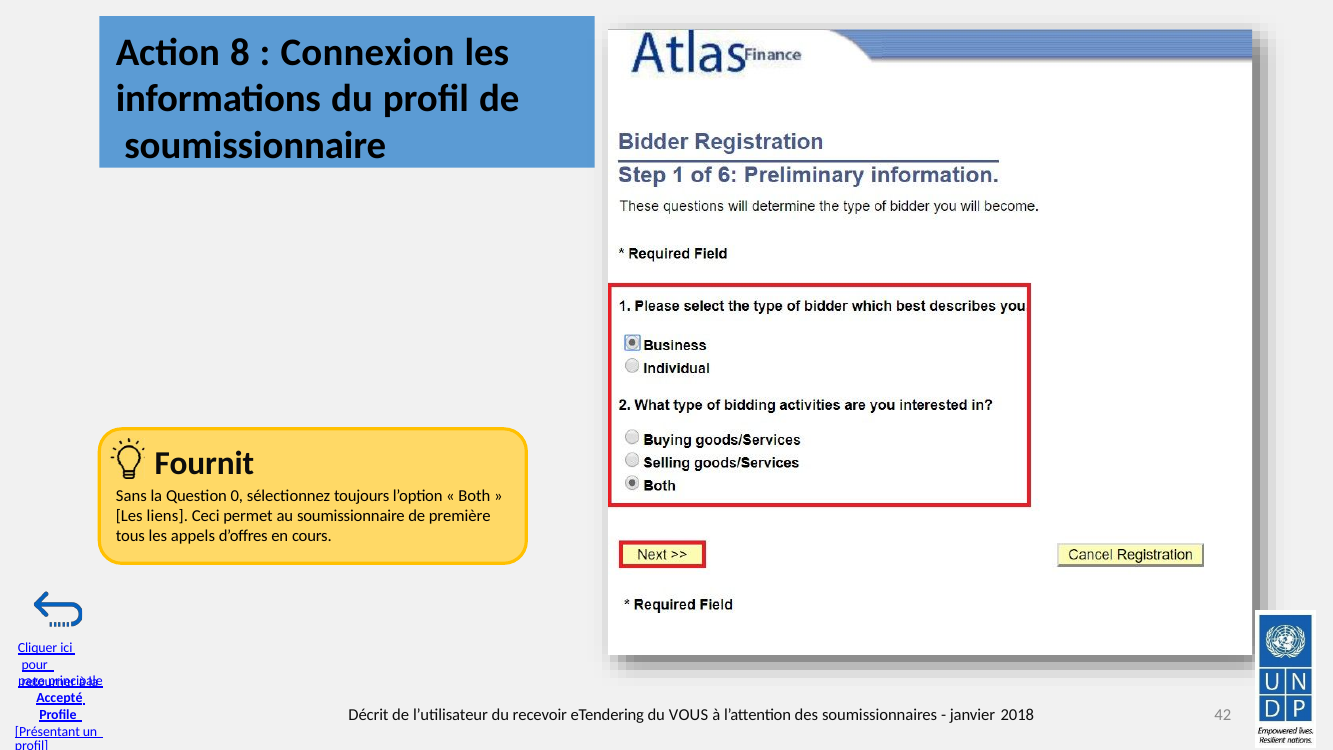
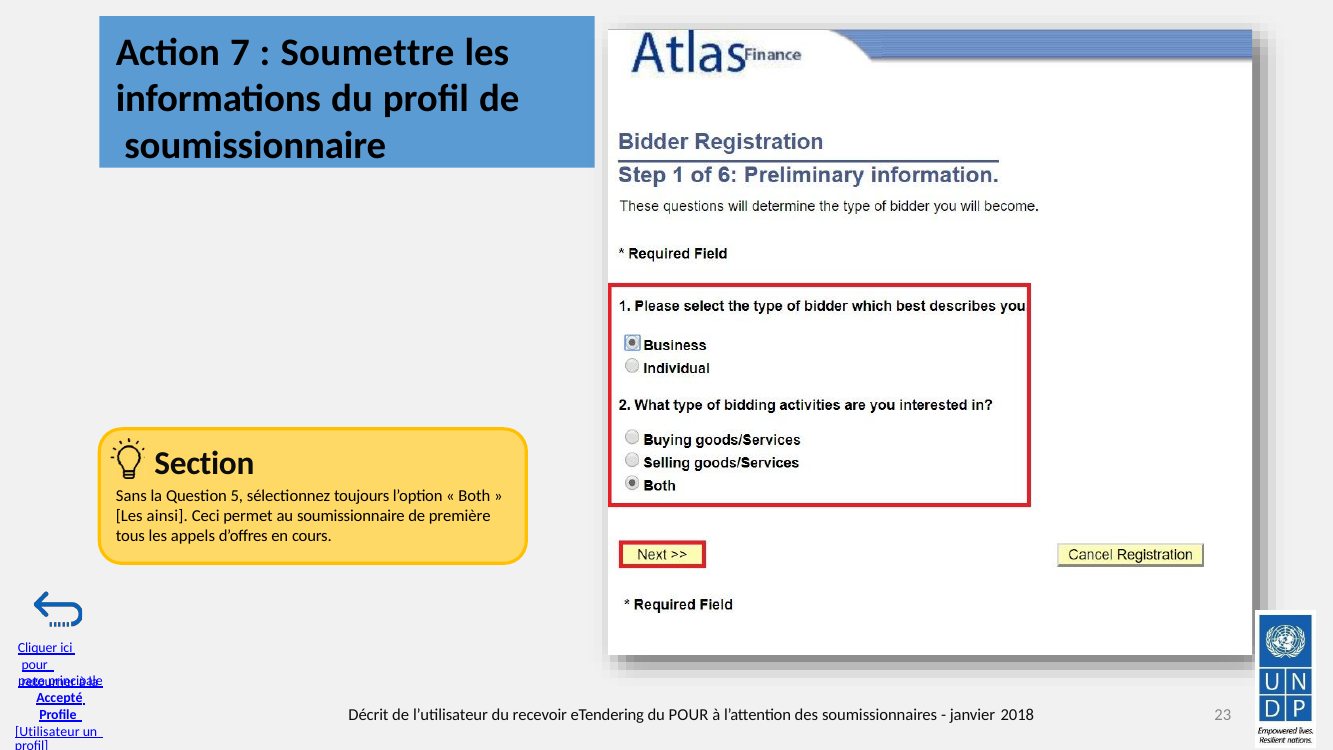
8: 8 -> 7
Connexion: Connexion -> Soumettre
Fournit: Fournit -> Section
0: 0 -> 5
liens: liens -> ainsi
du VOUS: VOUS -> POUR
42: 42 -> 23
Présentant: Présentant -> Utilisateur
